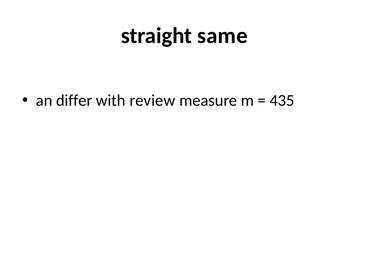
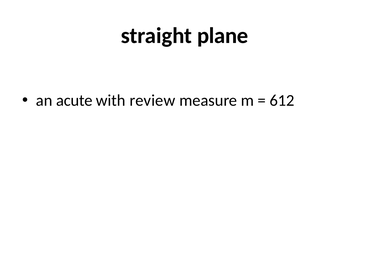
same: same -> plane
differ: differ -> acute
435: 435 -> 612
